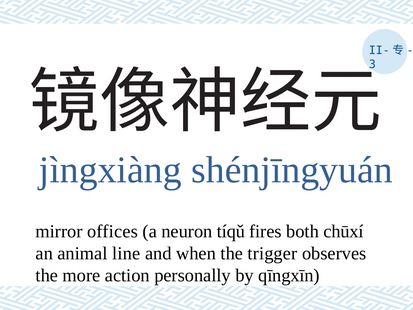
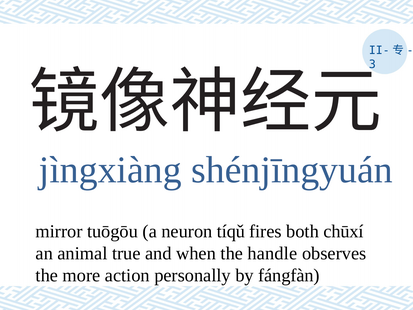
offices: offices -> tuōgōu
line: line -> true
trigger: trigger -> handle
qīngxīn: qīngxīn -> fángfàn
